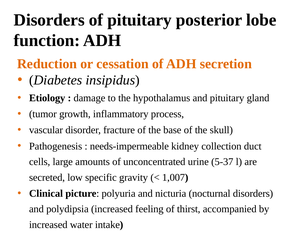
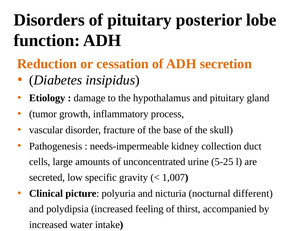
5-37: 5-37 -> 5-25
nocturnal disorders: disorders -> different
